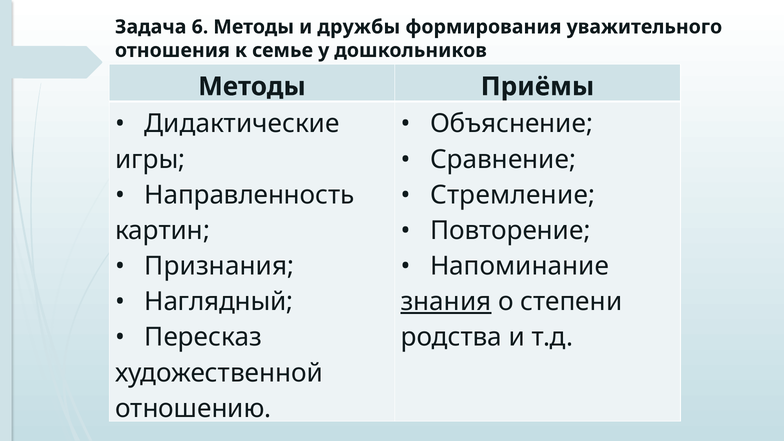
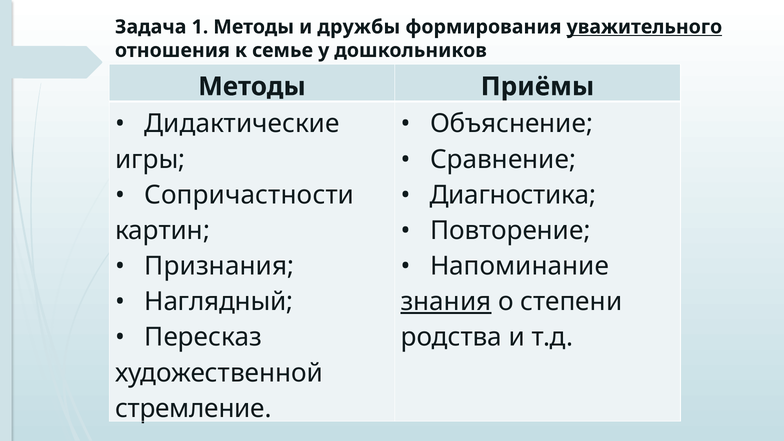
6: 6 -> 1
уважительного underline: none -> present
Направленность: Направленность -> Сопричастности
Стремление: Стремление -> Диагностика
отношению: отношению -> стремление
